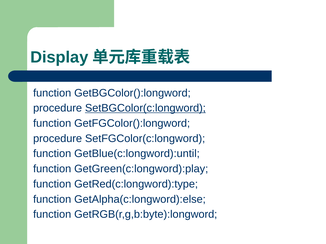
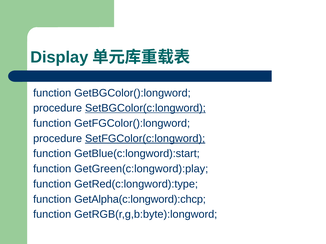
SetFGColor(c:longword underline: none -> present
GetBlue(c:longword):until: GetBlue(c:longword):until -> GetBlue(c:longword):start
GetAlpha(c:longword):else: GetAlpha(c:longword):else -> GetAlpha(c:longword):chcp
